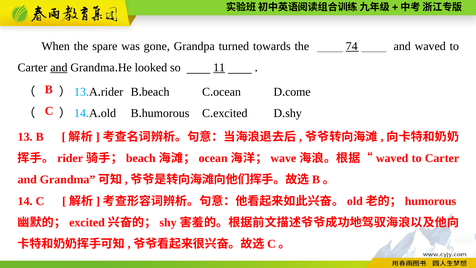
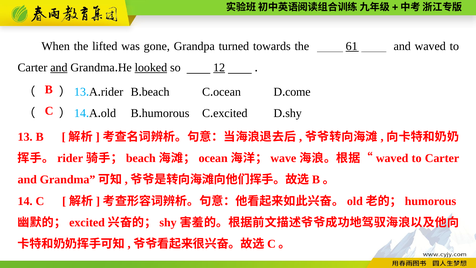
spare: spare -> lifted
74: 74 -> 61
looked underline: none -> present
11: 11 -> 12
